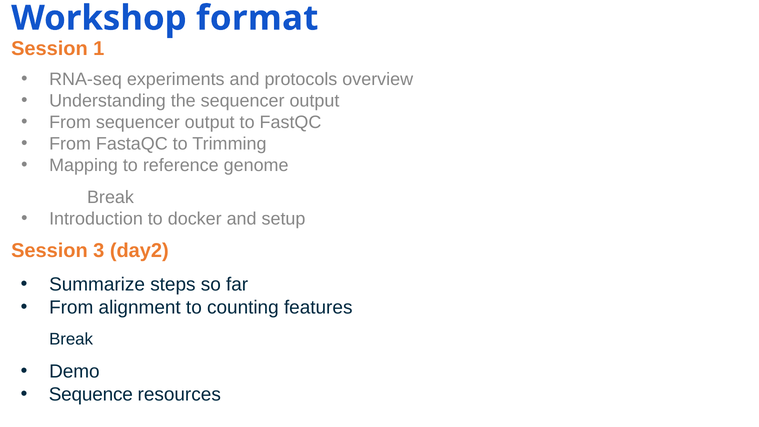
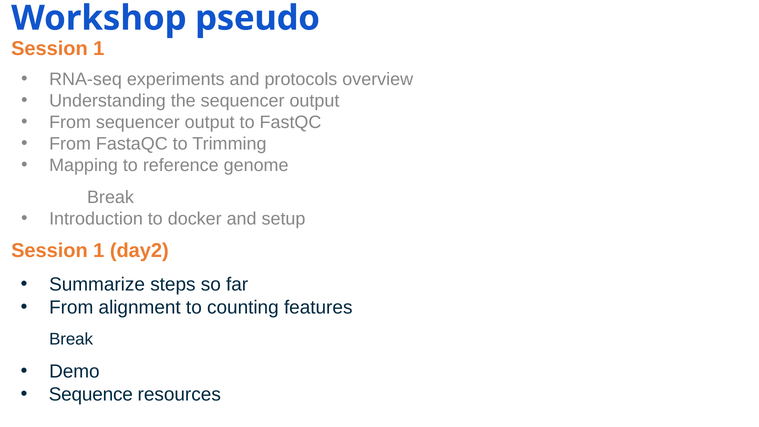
format: format -> pseudo
3 at (99, 250): 3 -> 1
